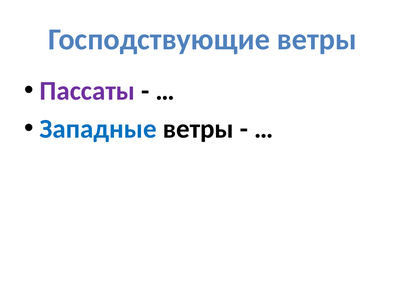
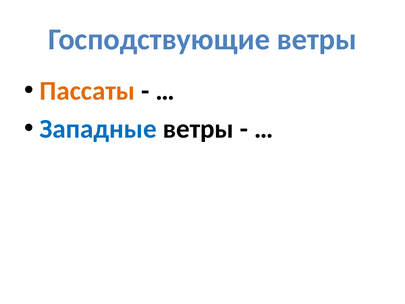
Пассаты colour: purple -> orange
